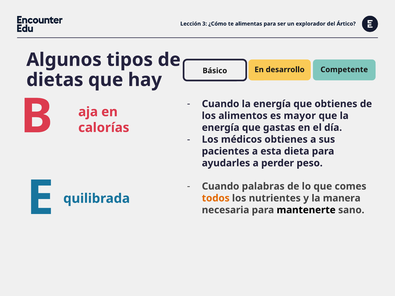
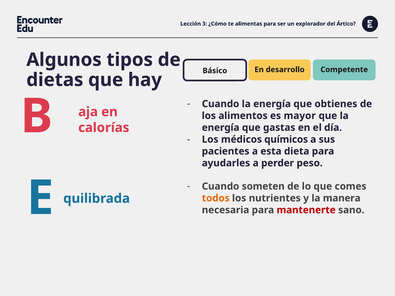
médicos obtienes: obtienes -> químicos
palabras: palabras -> someten
mantenerte colour: black -> red
